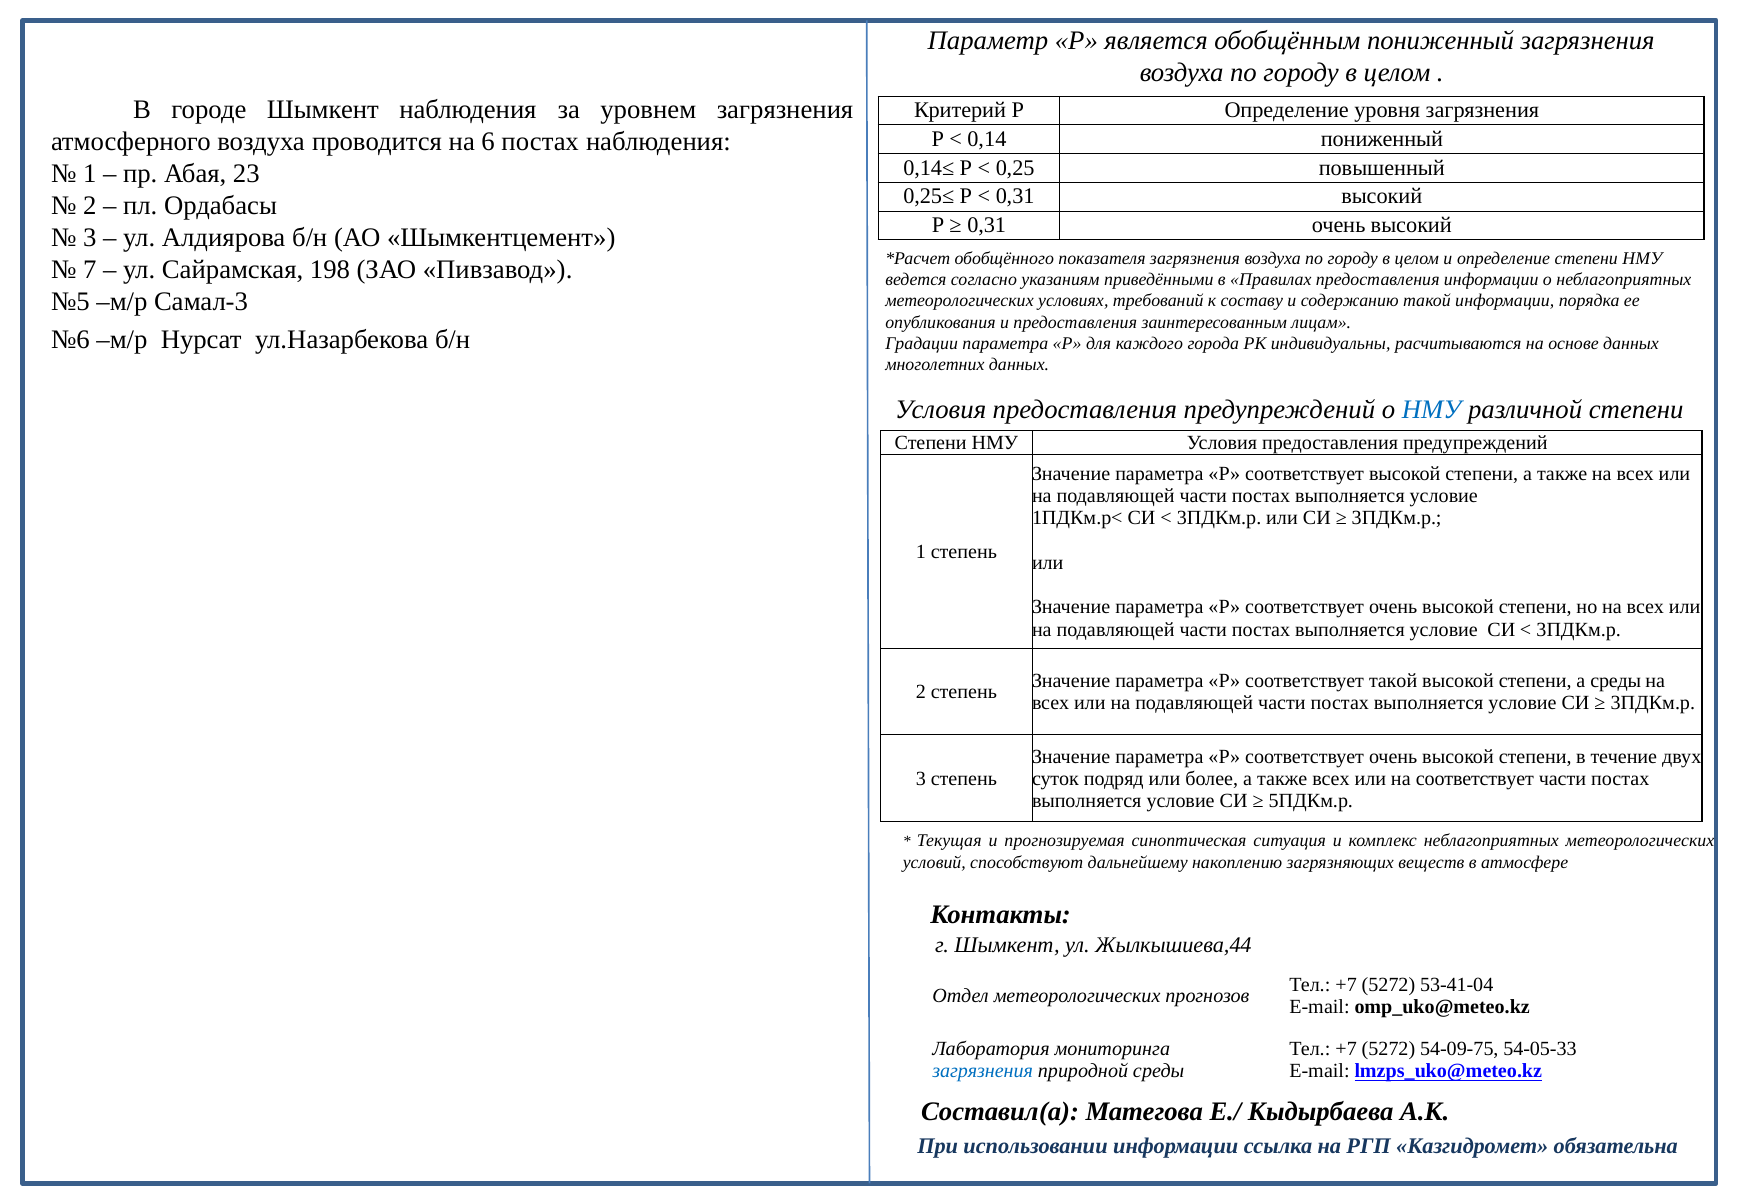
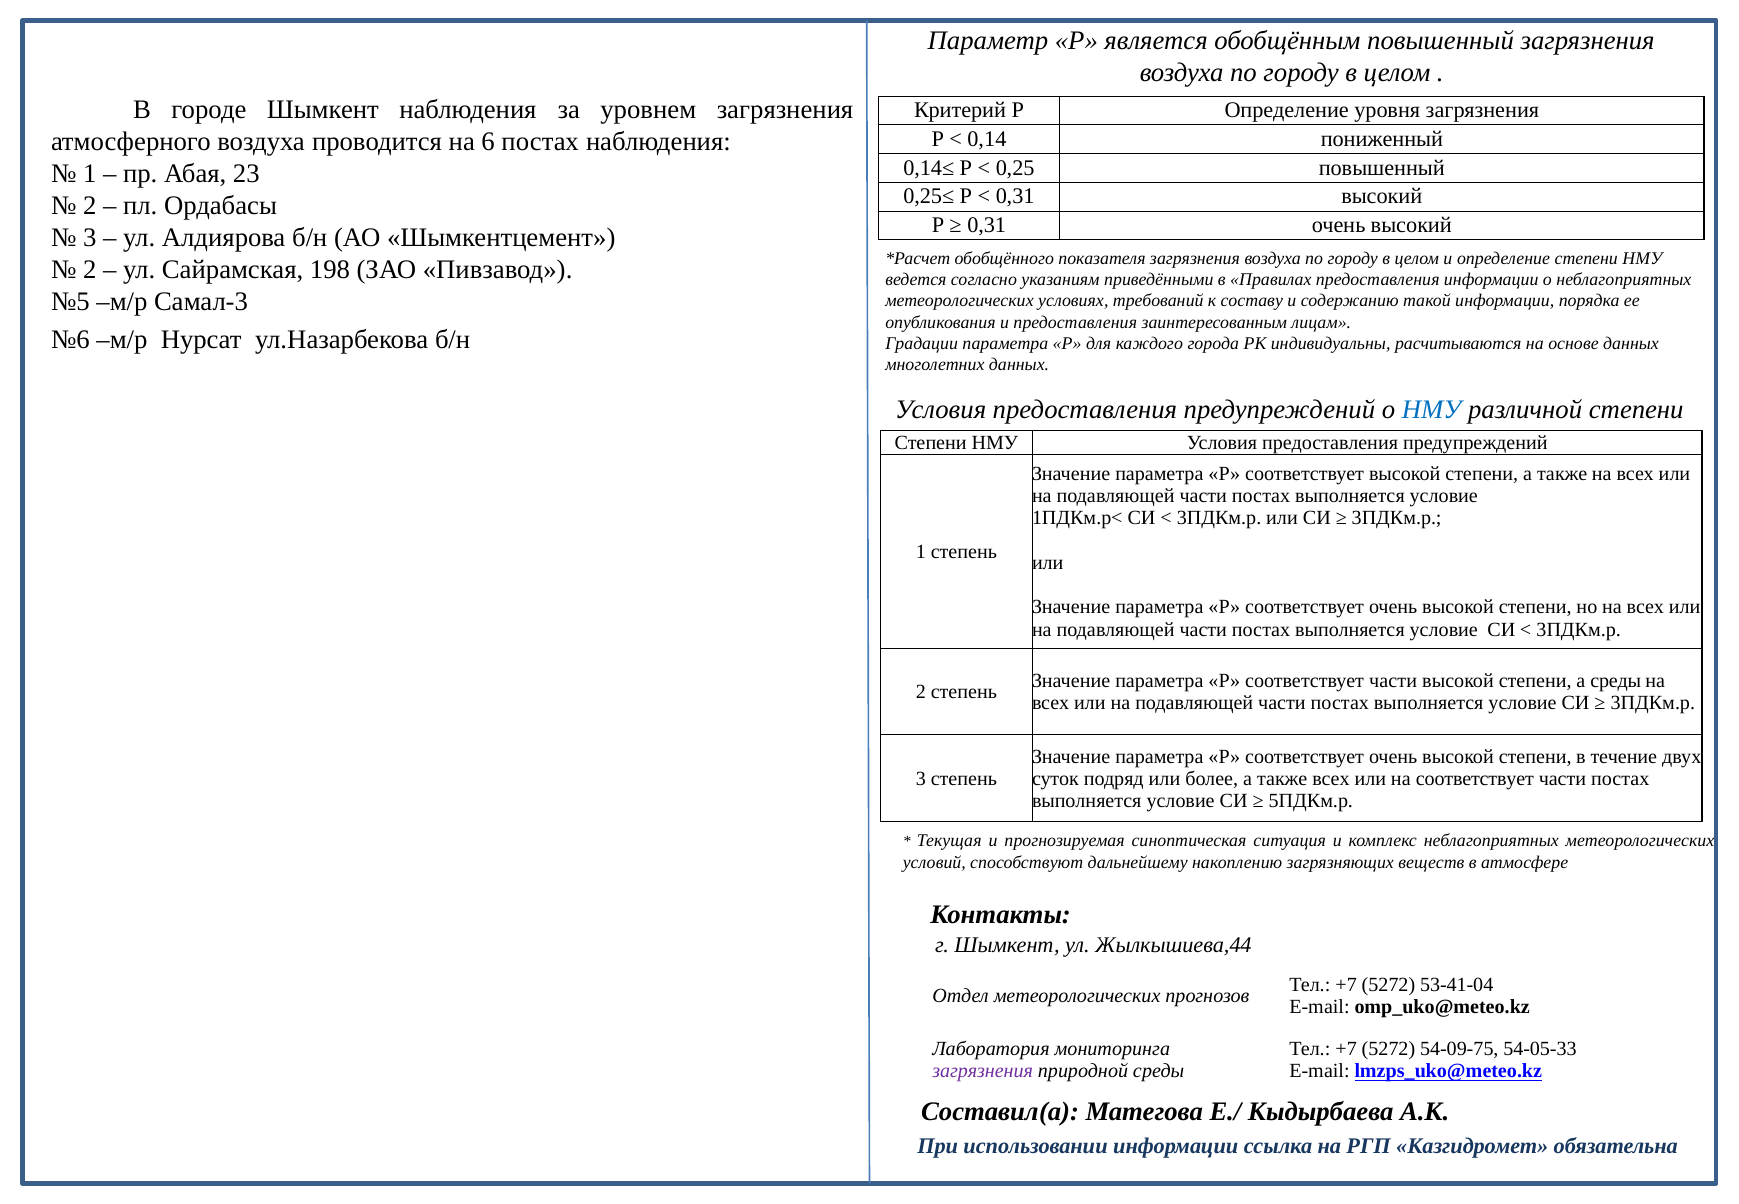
обобщённым пониженный: пониженный -> повышенный
7 at (90, 270): 7 -> 2
Р соответствует такой: такой -> части
загрязнения at (983, 1071) colour: blue -> purple
